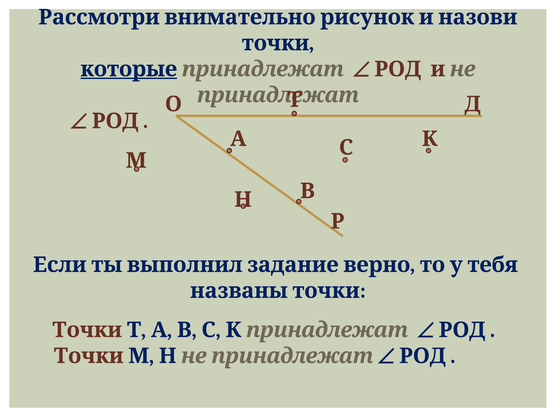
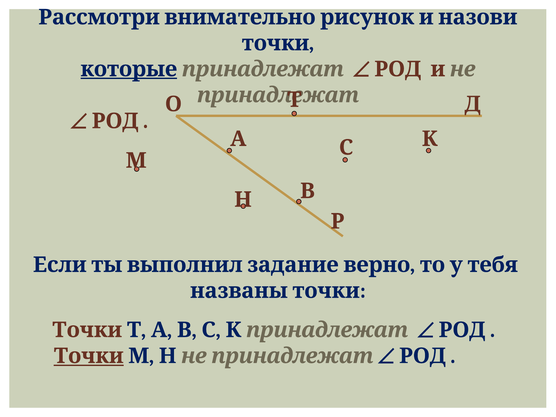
Точки at (89, 356) underline: none -> present
